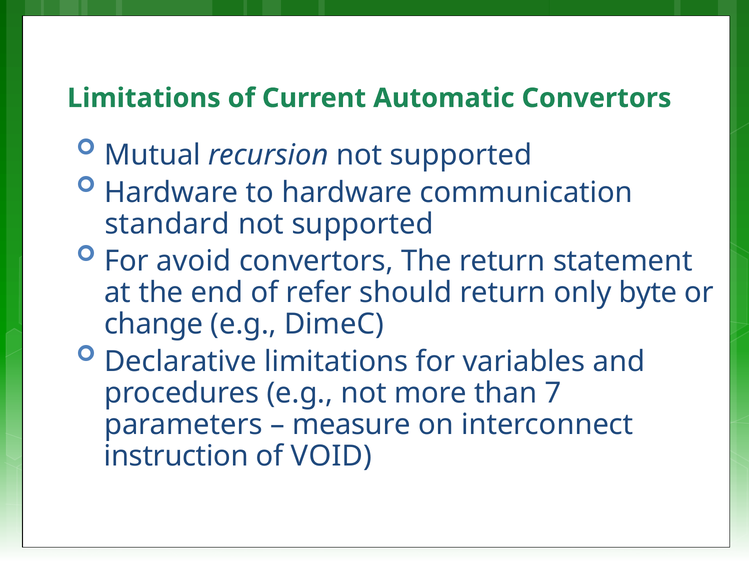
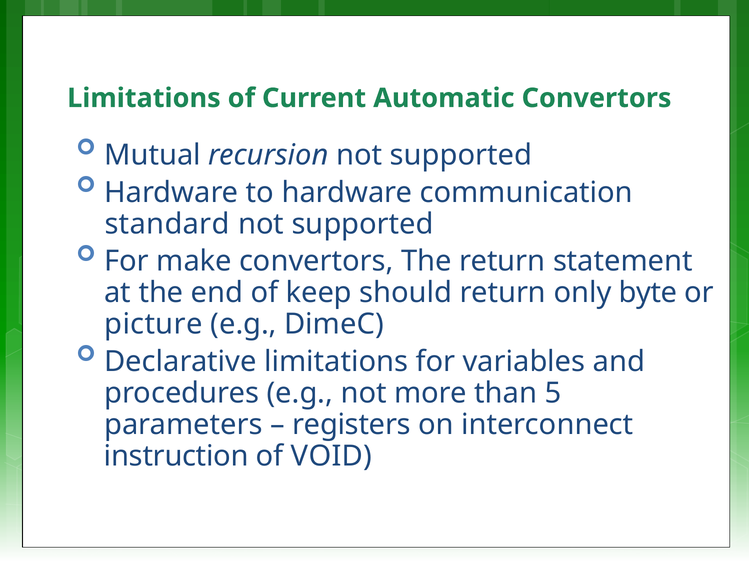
avoid: avoid -> make
refer: refer -> keep
change: change -> picture
7: 7 -> 5
measure: measure -> registers
